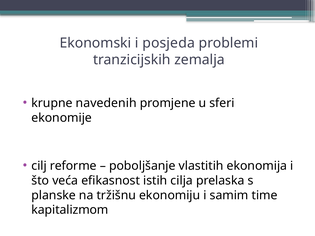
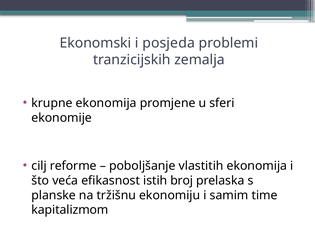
krupne navedenih: navedenih -> ekonomija
cilja: cilja -> broj
